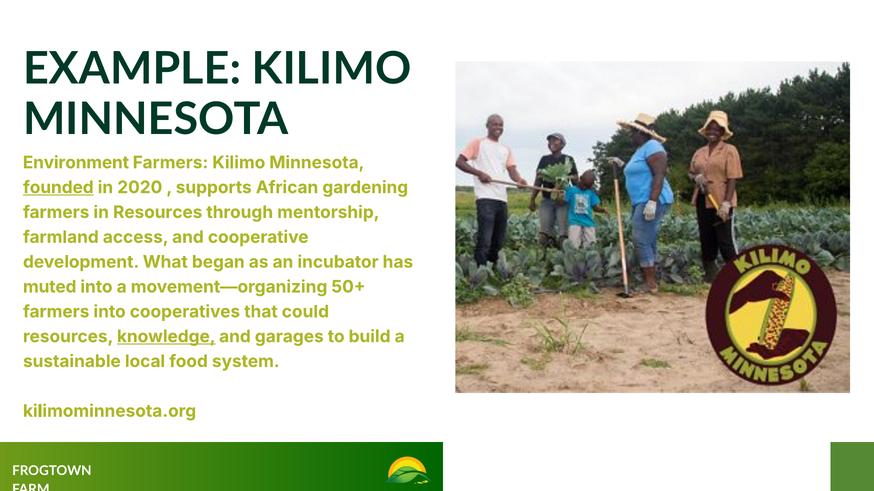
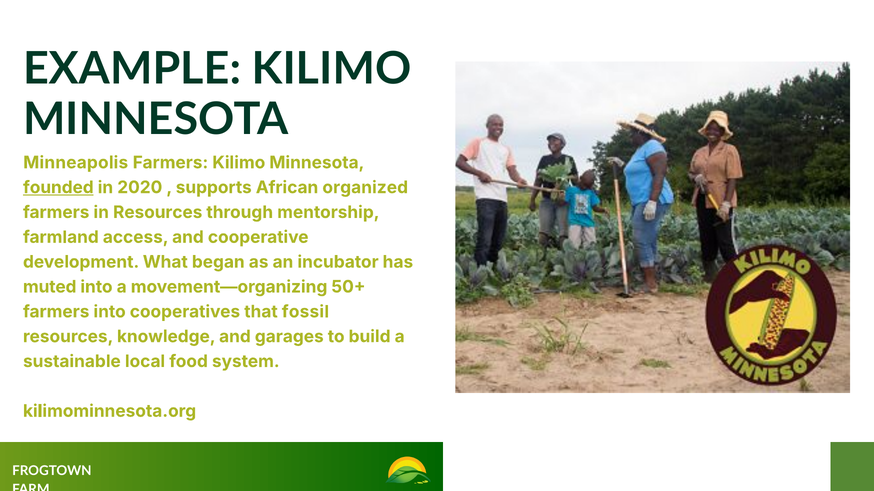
Environment: Environment -> Minneapolis
gardening: gardening -> organized
could: could -> fossil
knowledge underline: present -> none
